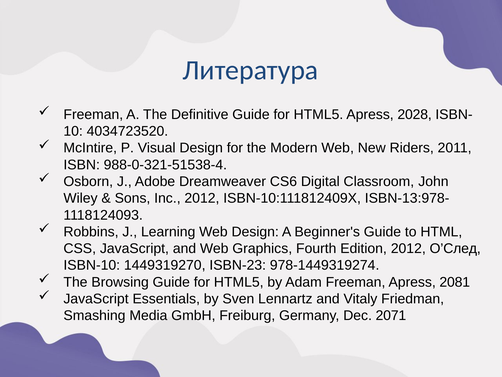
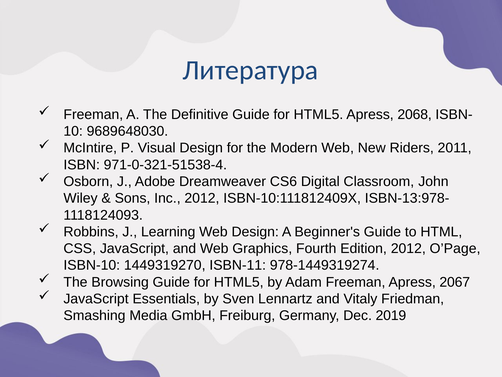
2028: 2028 -> 2068
4034723520: 4034723520 -> 9689648030
988-0-321-51538-4: 988-0-321-51538-4 -> 971-0-321-51538-4
O’След: O’След -> O’Page
ISBN-23: ISBN-23 -> ISBN-11
2081: 2081 -> 2067
2071: 2071 -> 2019
